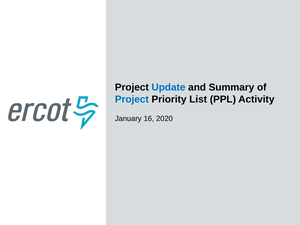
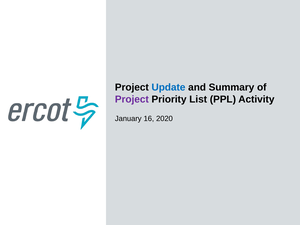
Project at (132, 99) colour: blue -> purple
